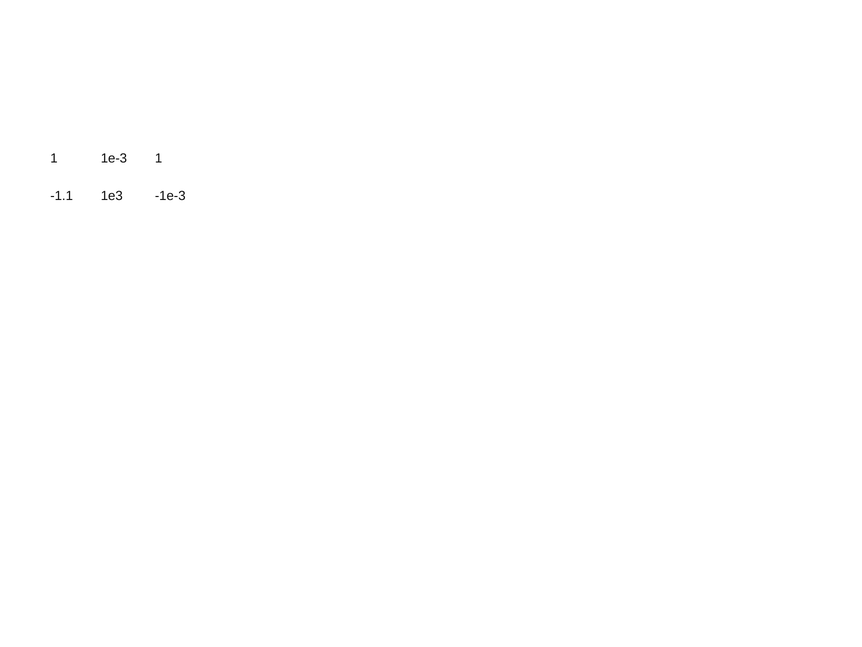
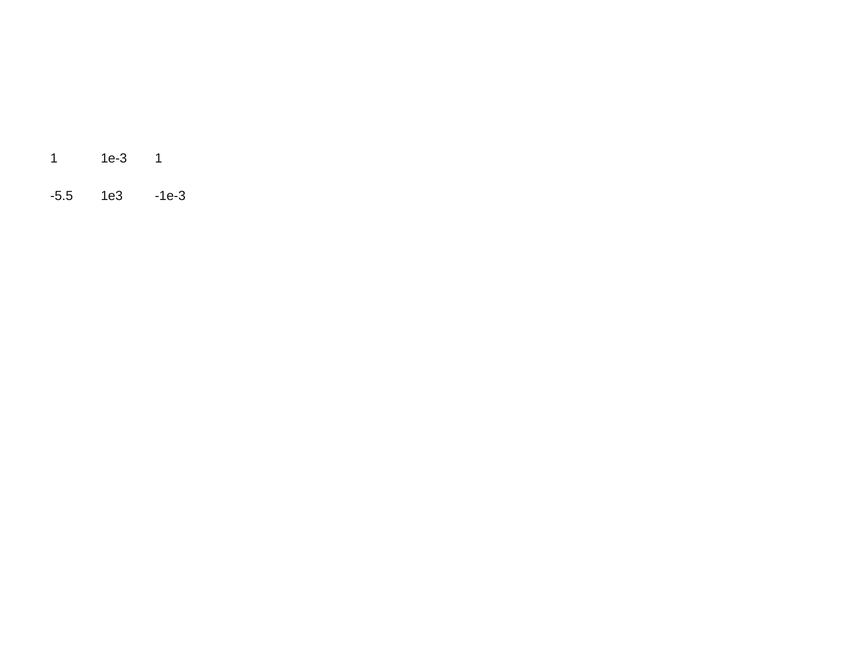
-1.1: -1.1 -> -5.5
